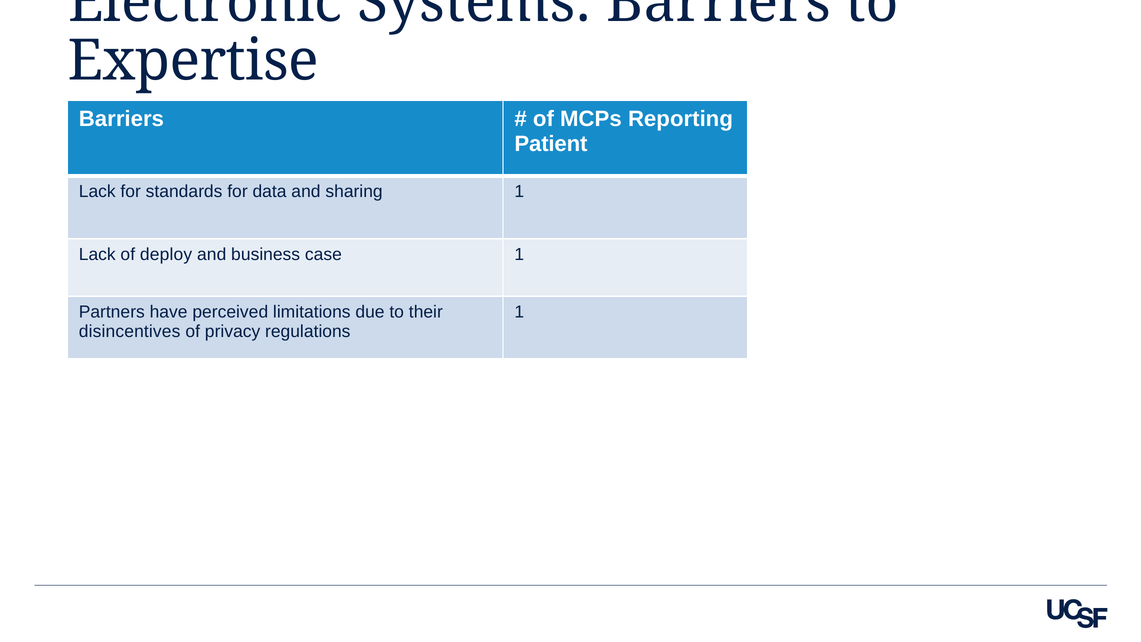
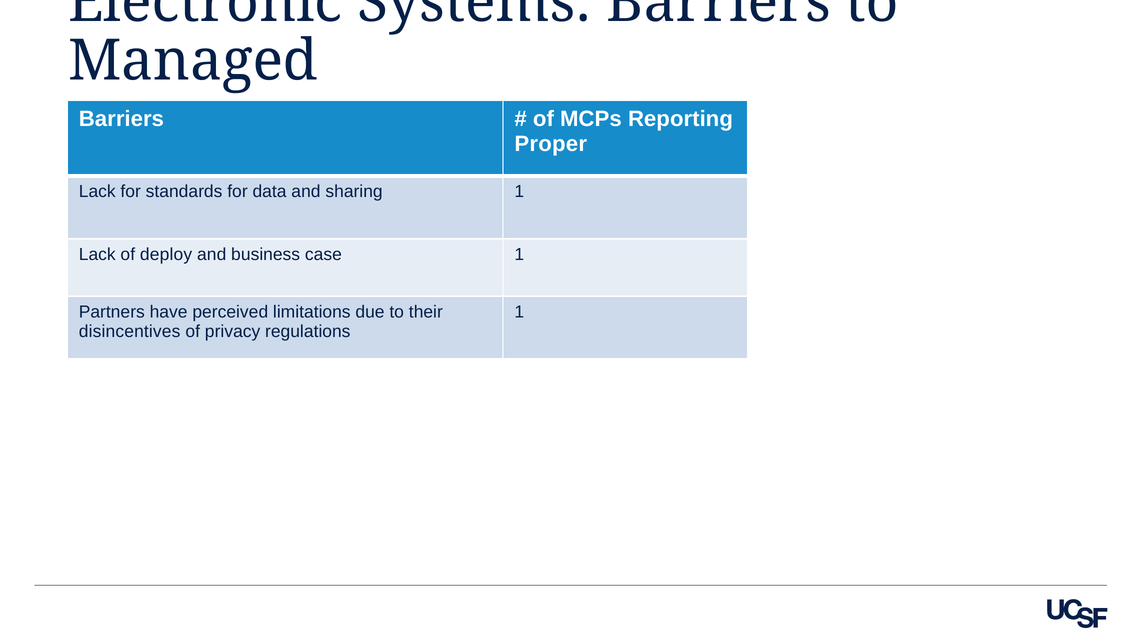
Expertise: Expertise -> Managed
Patient: Patient -> Proper
